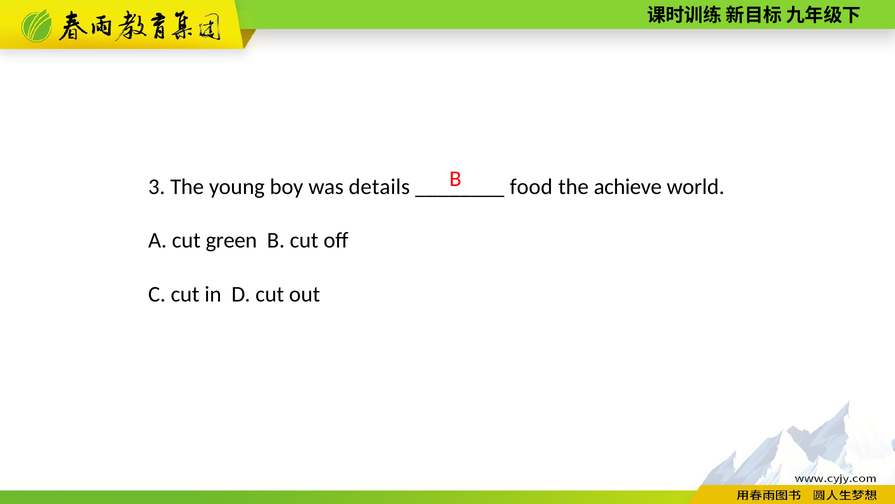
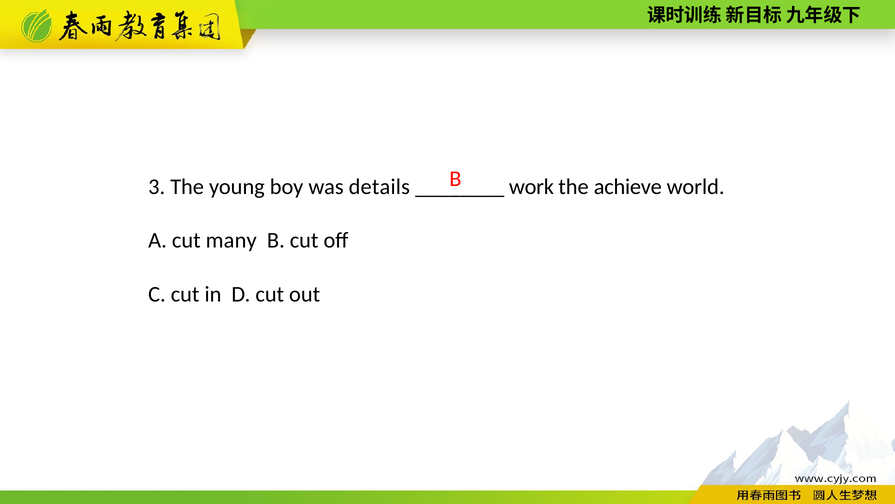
food: food -> work
green: green -> many
